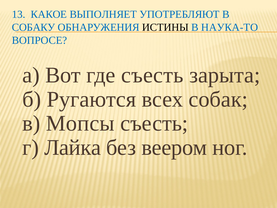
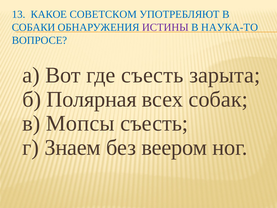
ВЫПОЛНЯЕТ: ВЫПОЛНЯЕТ -> СОВЕТСКОМ
СОБАКУ: СОБАКУ -> СОБАКИ
ИСТИНЫ colour: black -> purple
Ругаются: Ругаются -> Полярная
Лайка: Лайка -> Знаем
